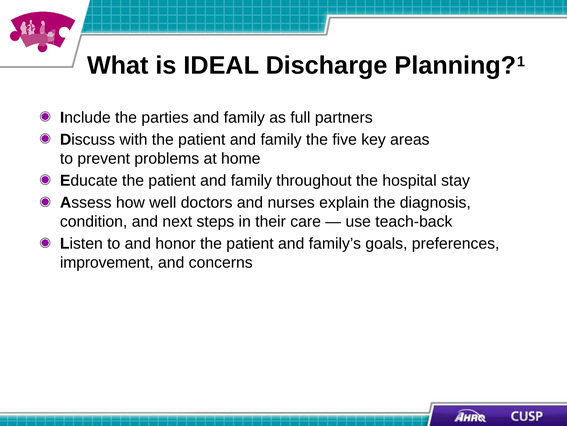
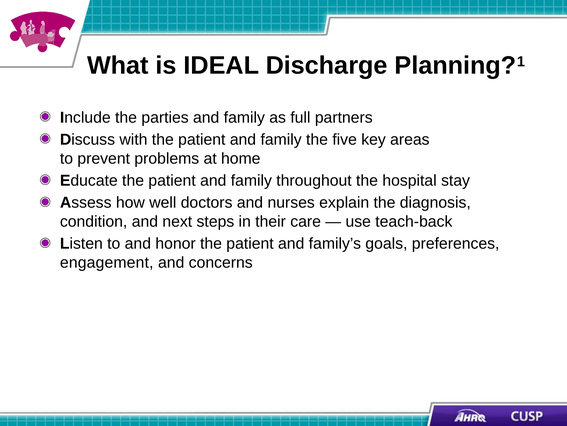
improvement: improvement -> engagement
